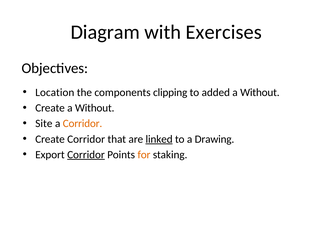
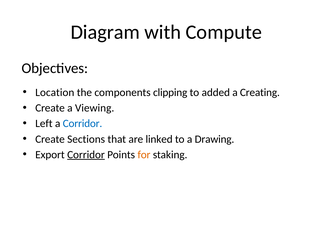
Exercises: Exercises -> Compute
Without at (260, 92): Without -> Creating
Create a Without: Without -> Viewing
Site: Site -> Left
Corridor at (83, 123) colour: orange -> blue
Create Corridor: Corridor -> Sections
linked underline: present -> none
